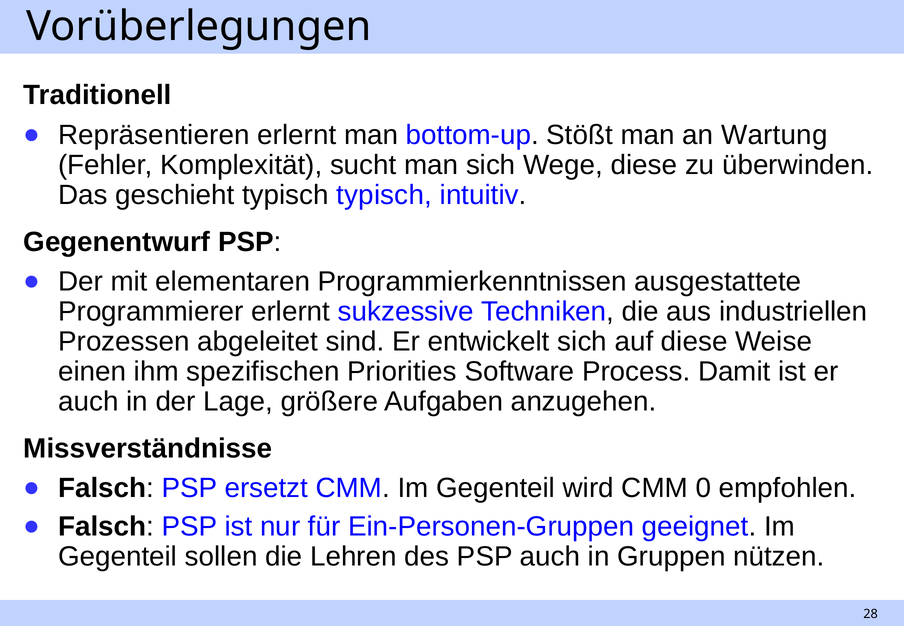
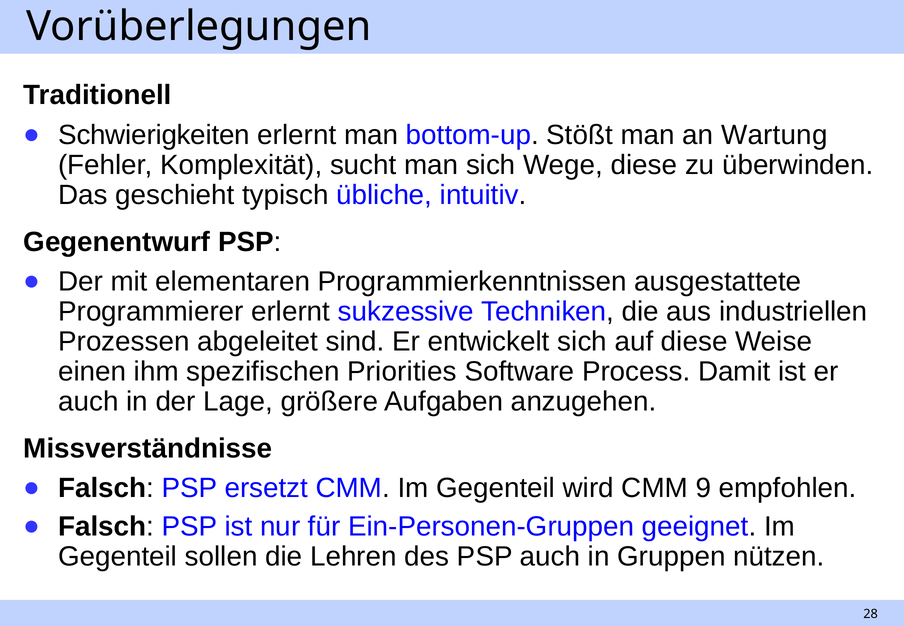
Repräsentieren: Repräsentieren -> Schwierigkeiten
typisch typisch: typisch -> übliche
0: 0 -> 9
